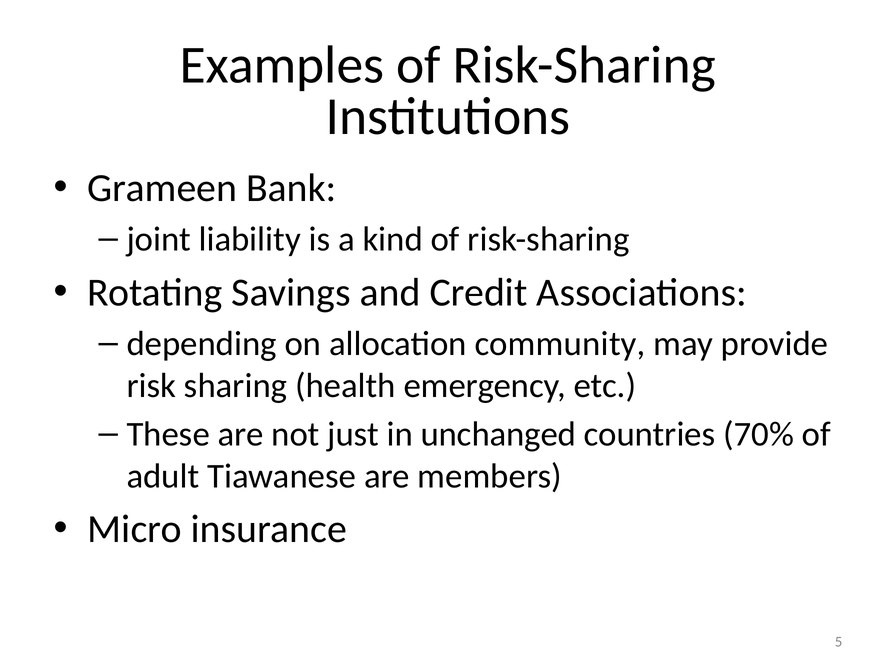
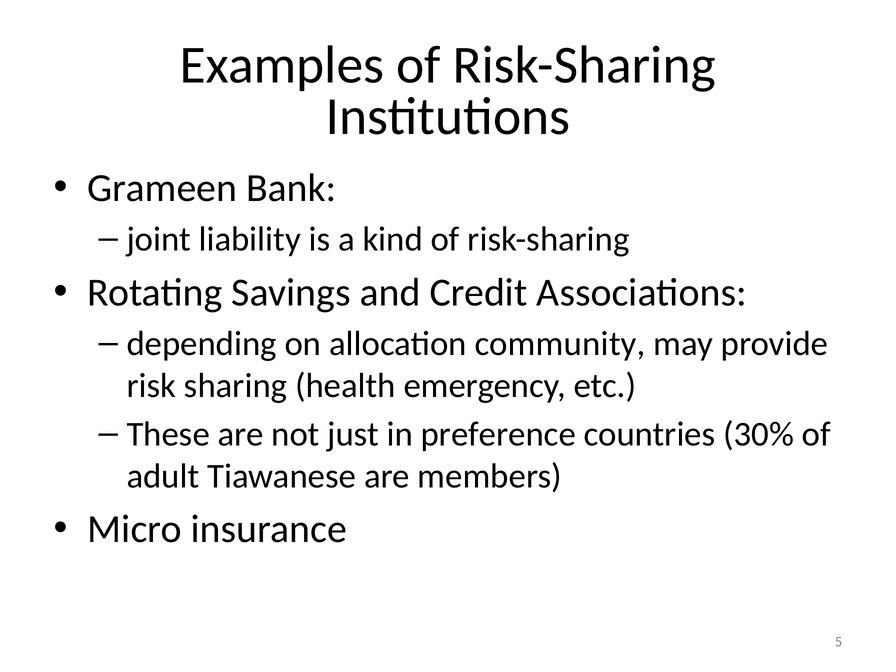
unchanged: unchanged -> preference
70%: 70% -> 30%
